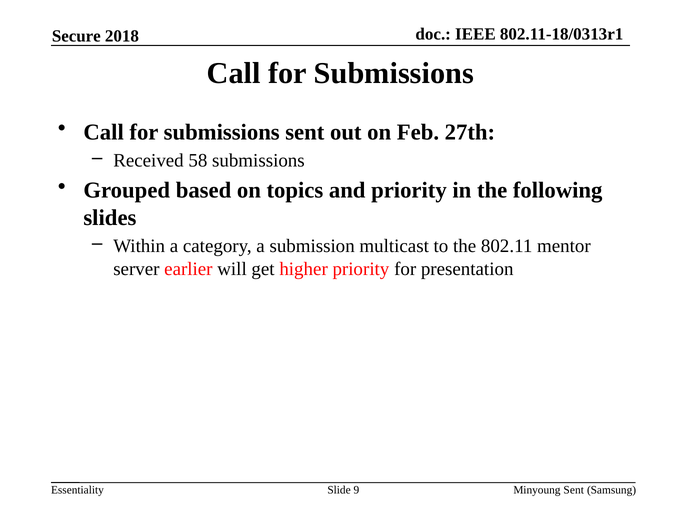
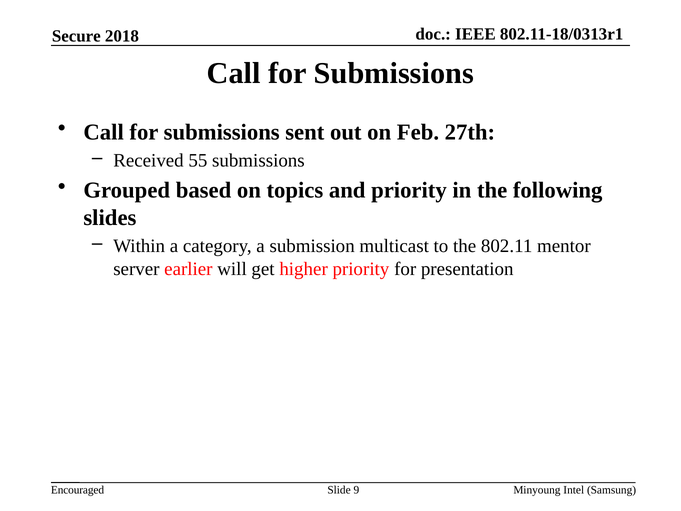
58: 58 -> 55
Essentiality: Essentiality -> Encouraged
Minyoung Sent: Sent -> Intel
